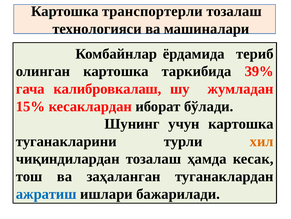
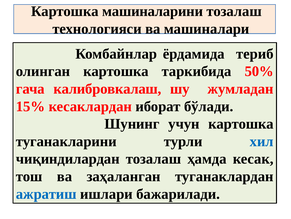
транспортерли: транспортерли -> машиналарини
39%: 39% -> 50%
хил colour: orange -> blue
